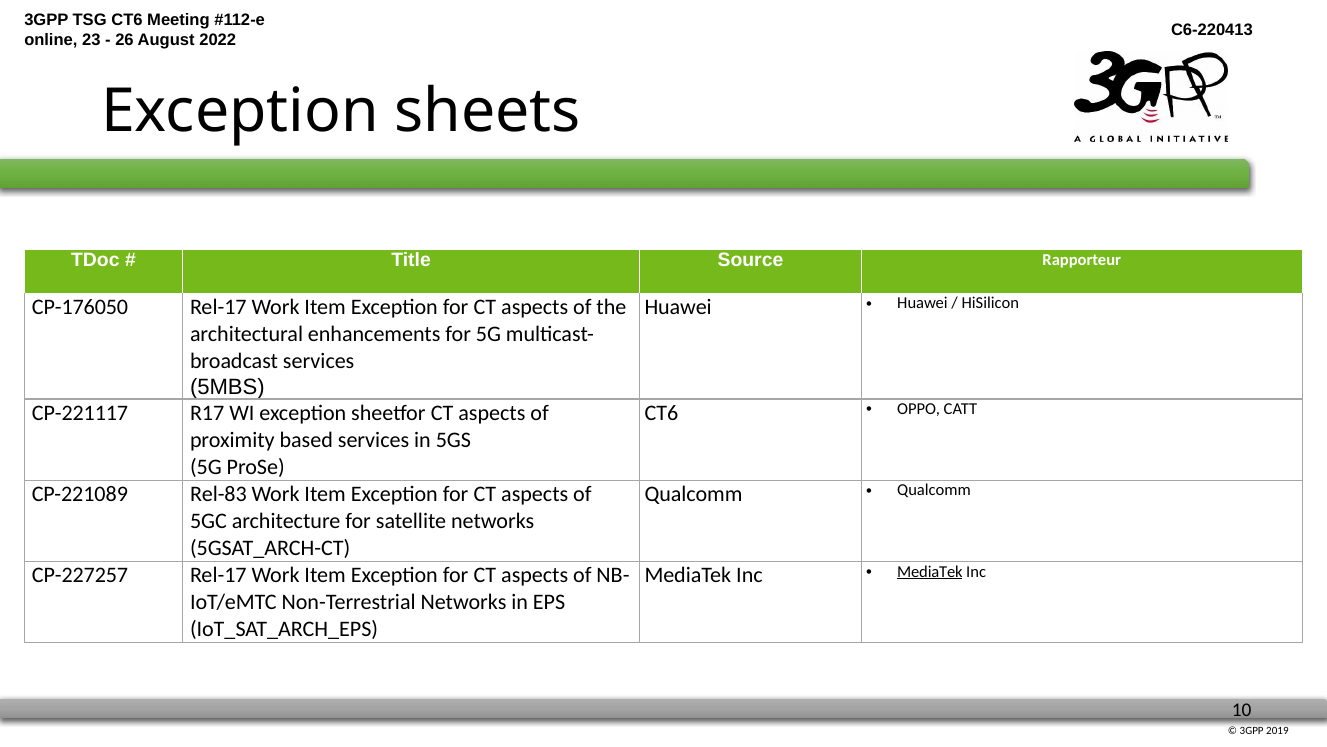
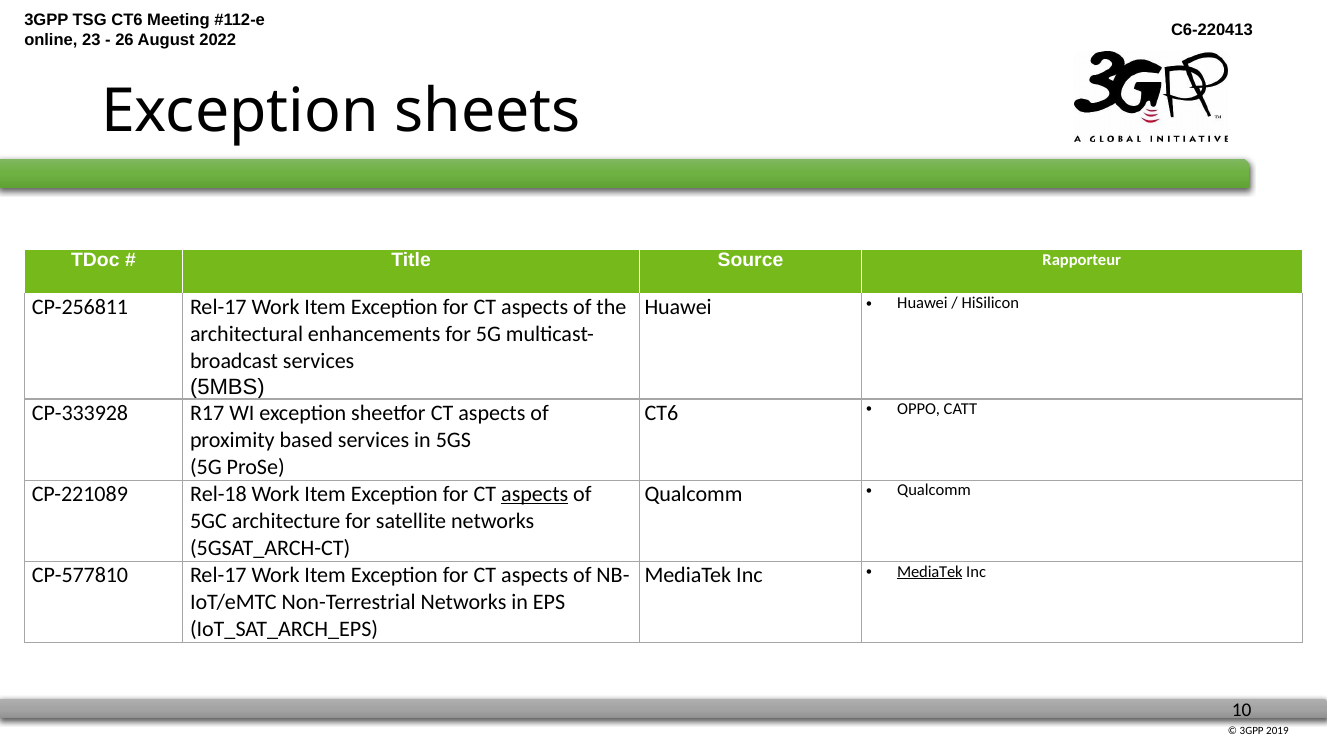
CP-176050: CP-176050 -> CP-256811
CP-221117: CP-221117 -> CP-333928
Rel-83: Rel-83 -> Rel-18
aspects at (535, 494) underline: none -> present
CP-227257: CP-227257 -> CP-577810
